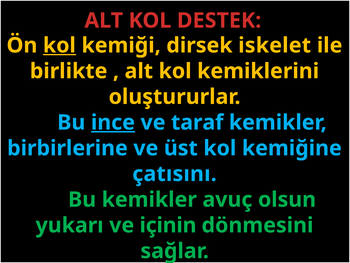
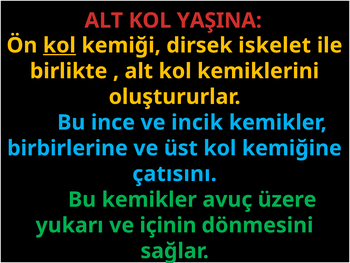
DESTEK: DESTEK -> YAŞINA
ince underline: present -> none
taraf: taraf -> incik
olsun: olsun -> üzere
